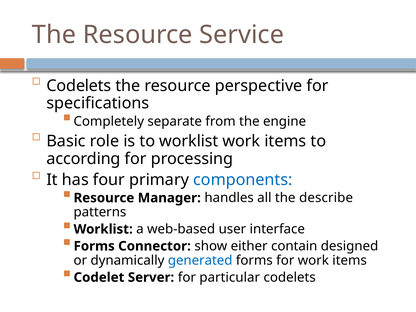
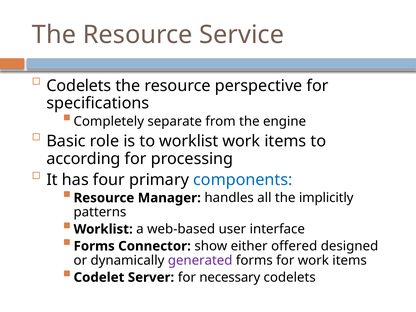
describe: describe -> implicitly
contain: contain -> offered
generated colour: blue -> purple
particular: particular -> necessary
